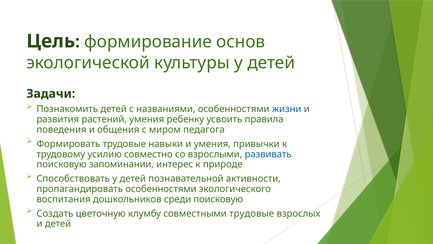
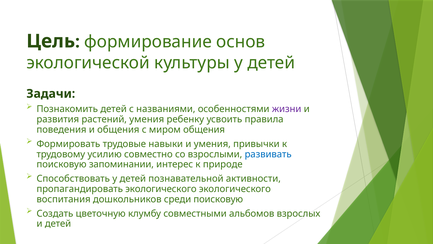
жизни colour: blue -> purple
миром педагога: педагога -> общения
пропагандировать особенностями: особенностями -> экологического
совместными трудовые: трудовые -> альбомов
